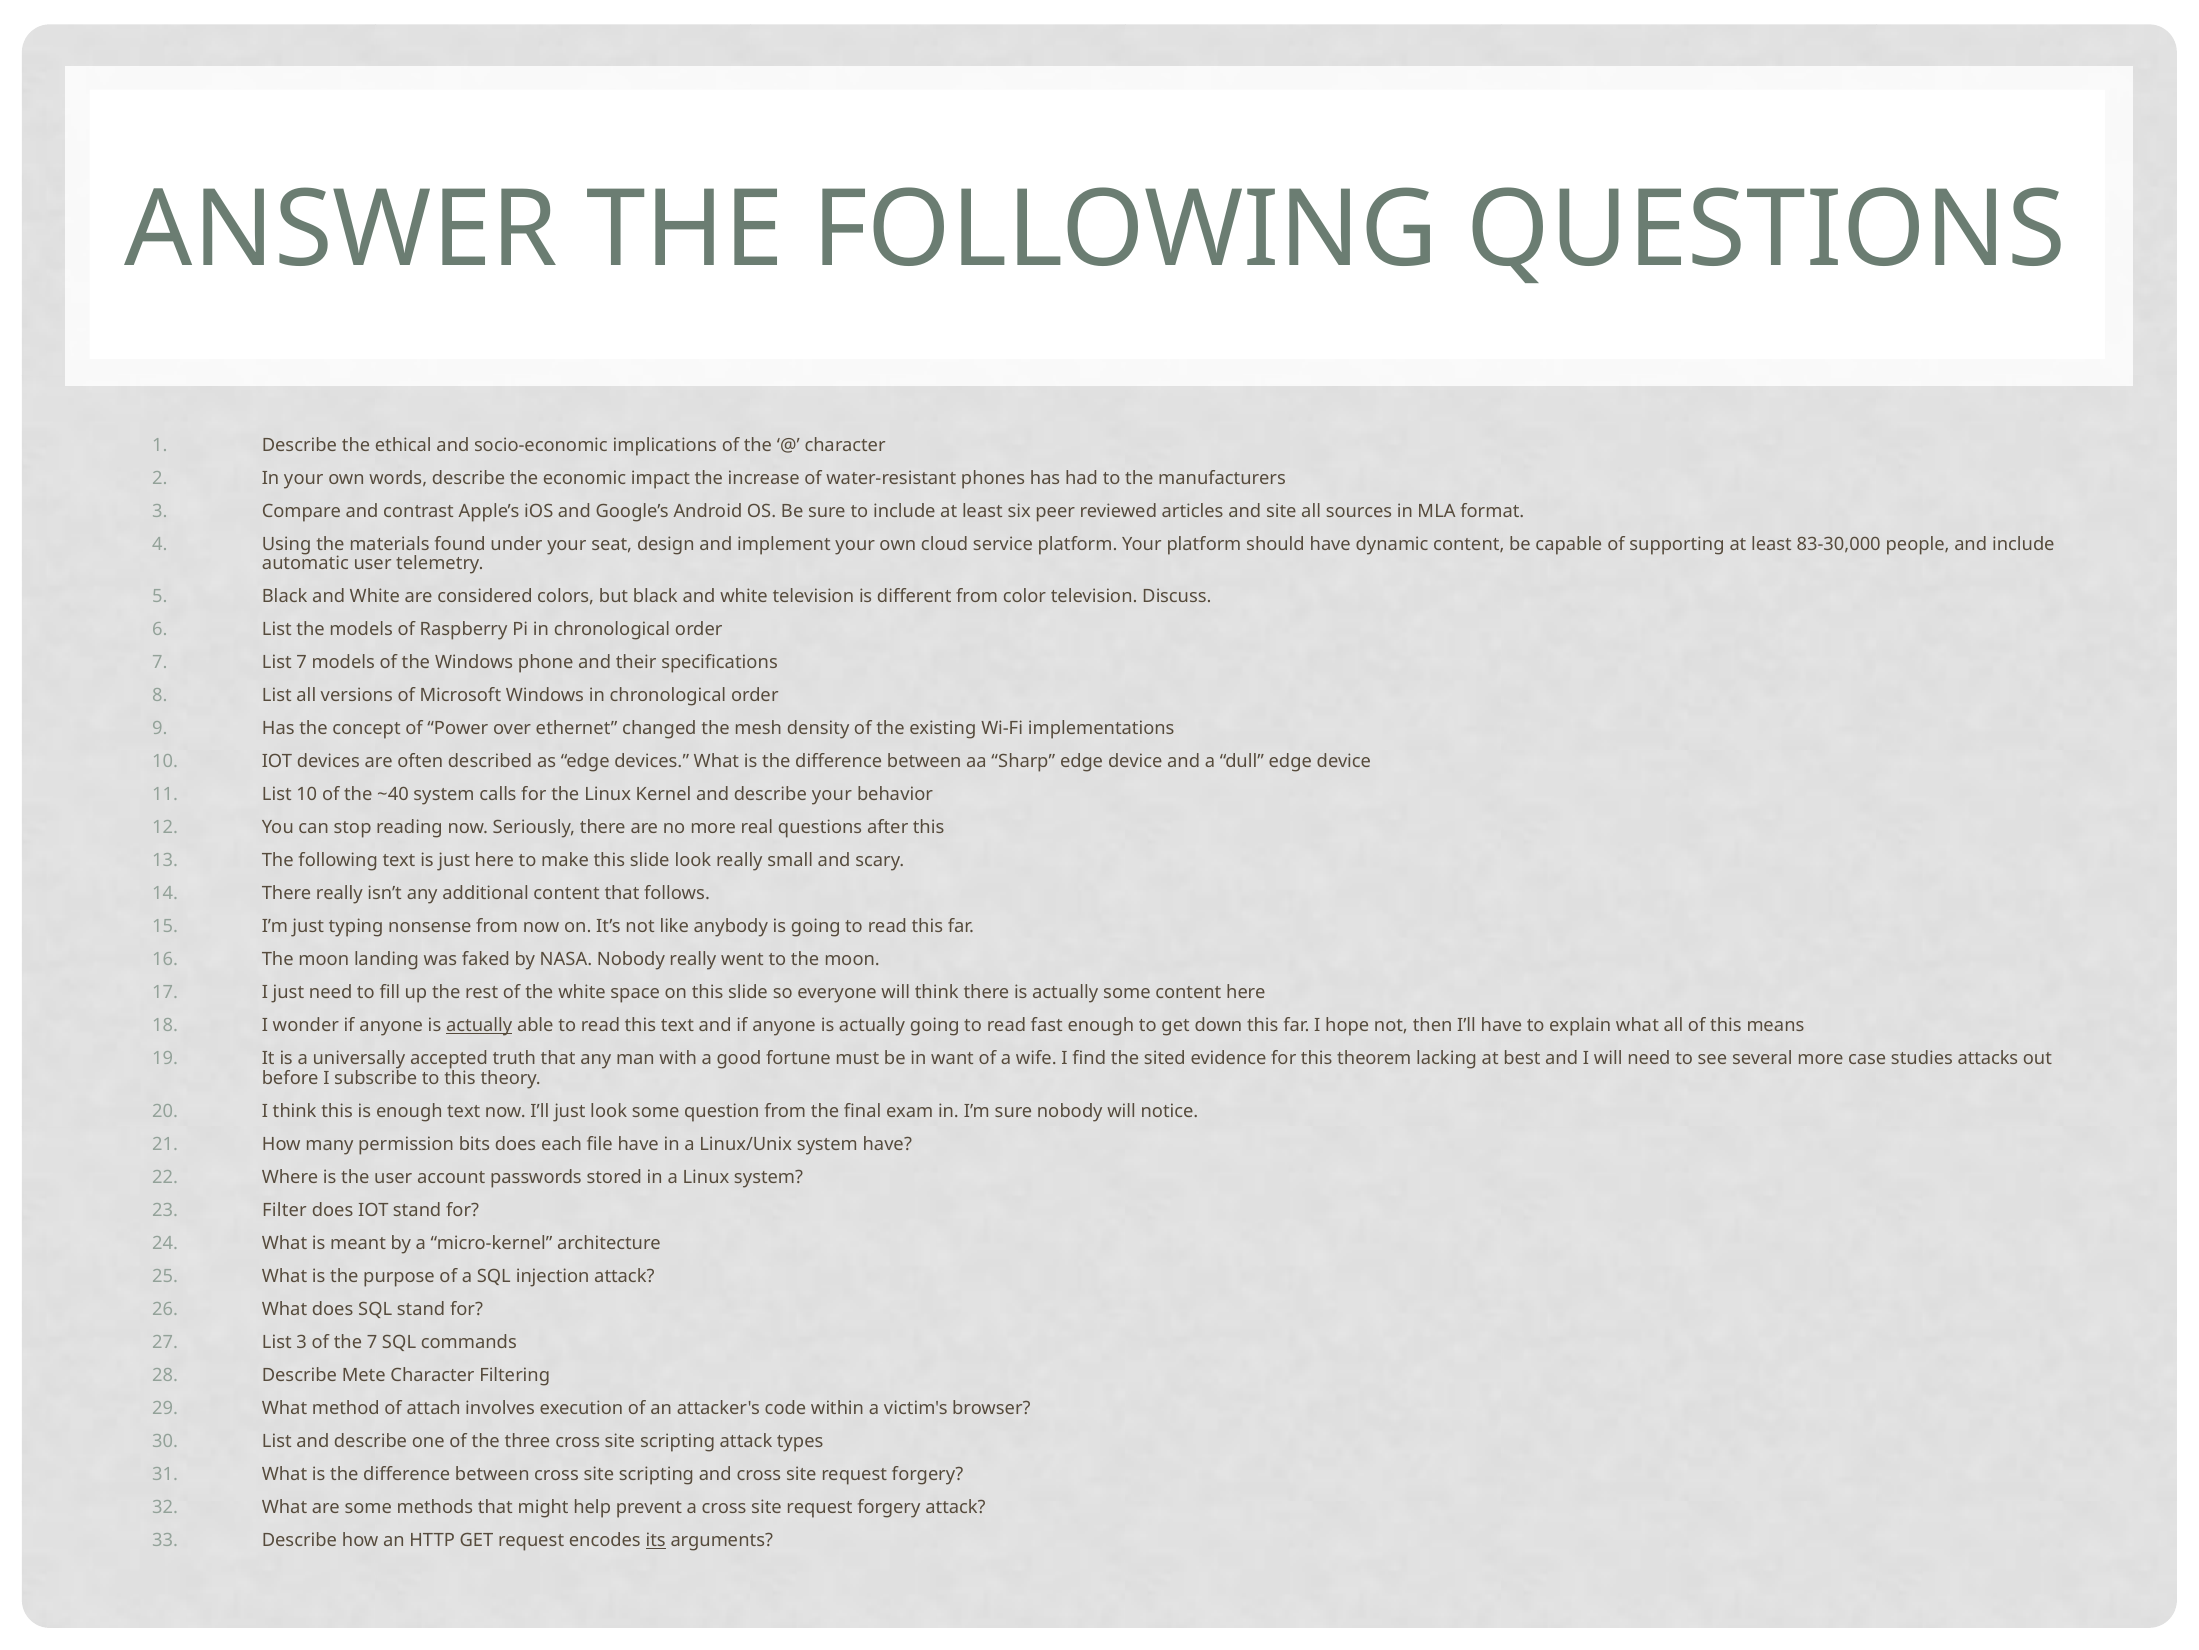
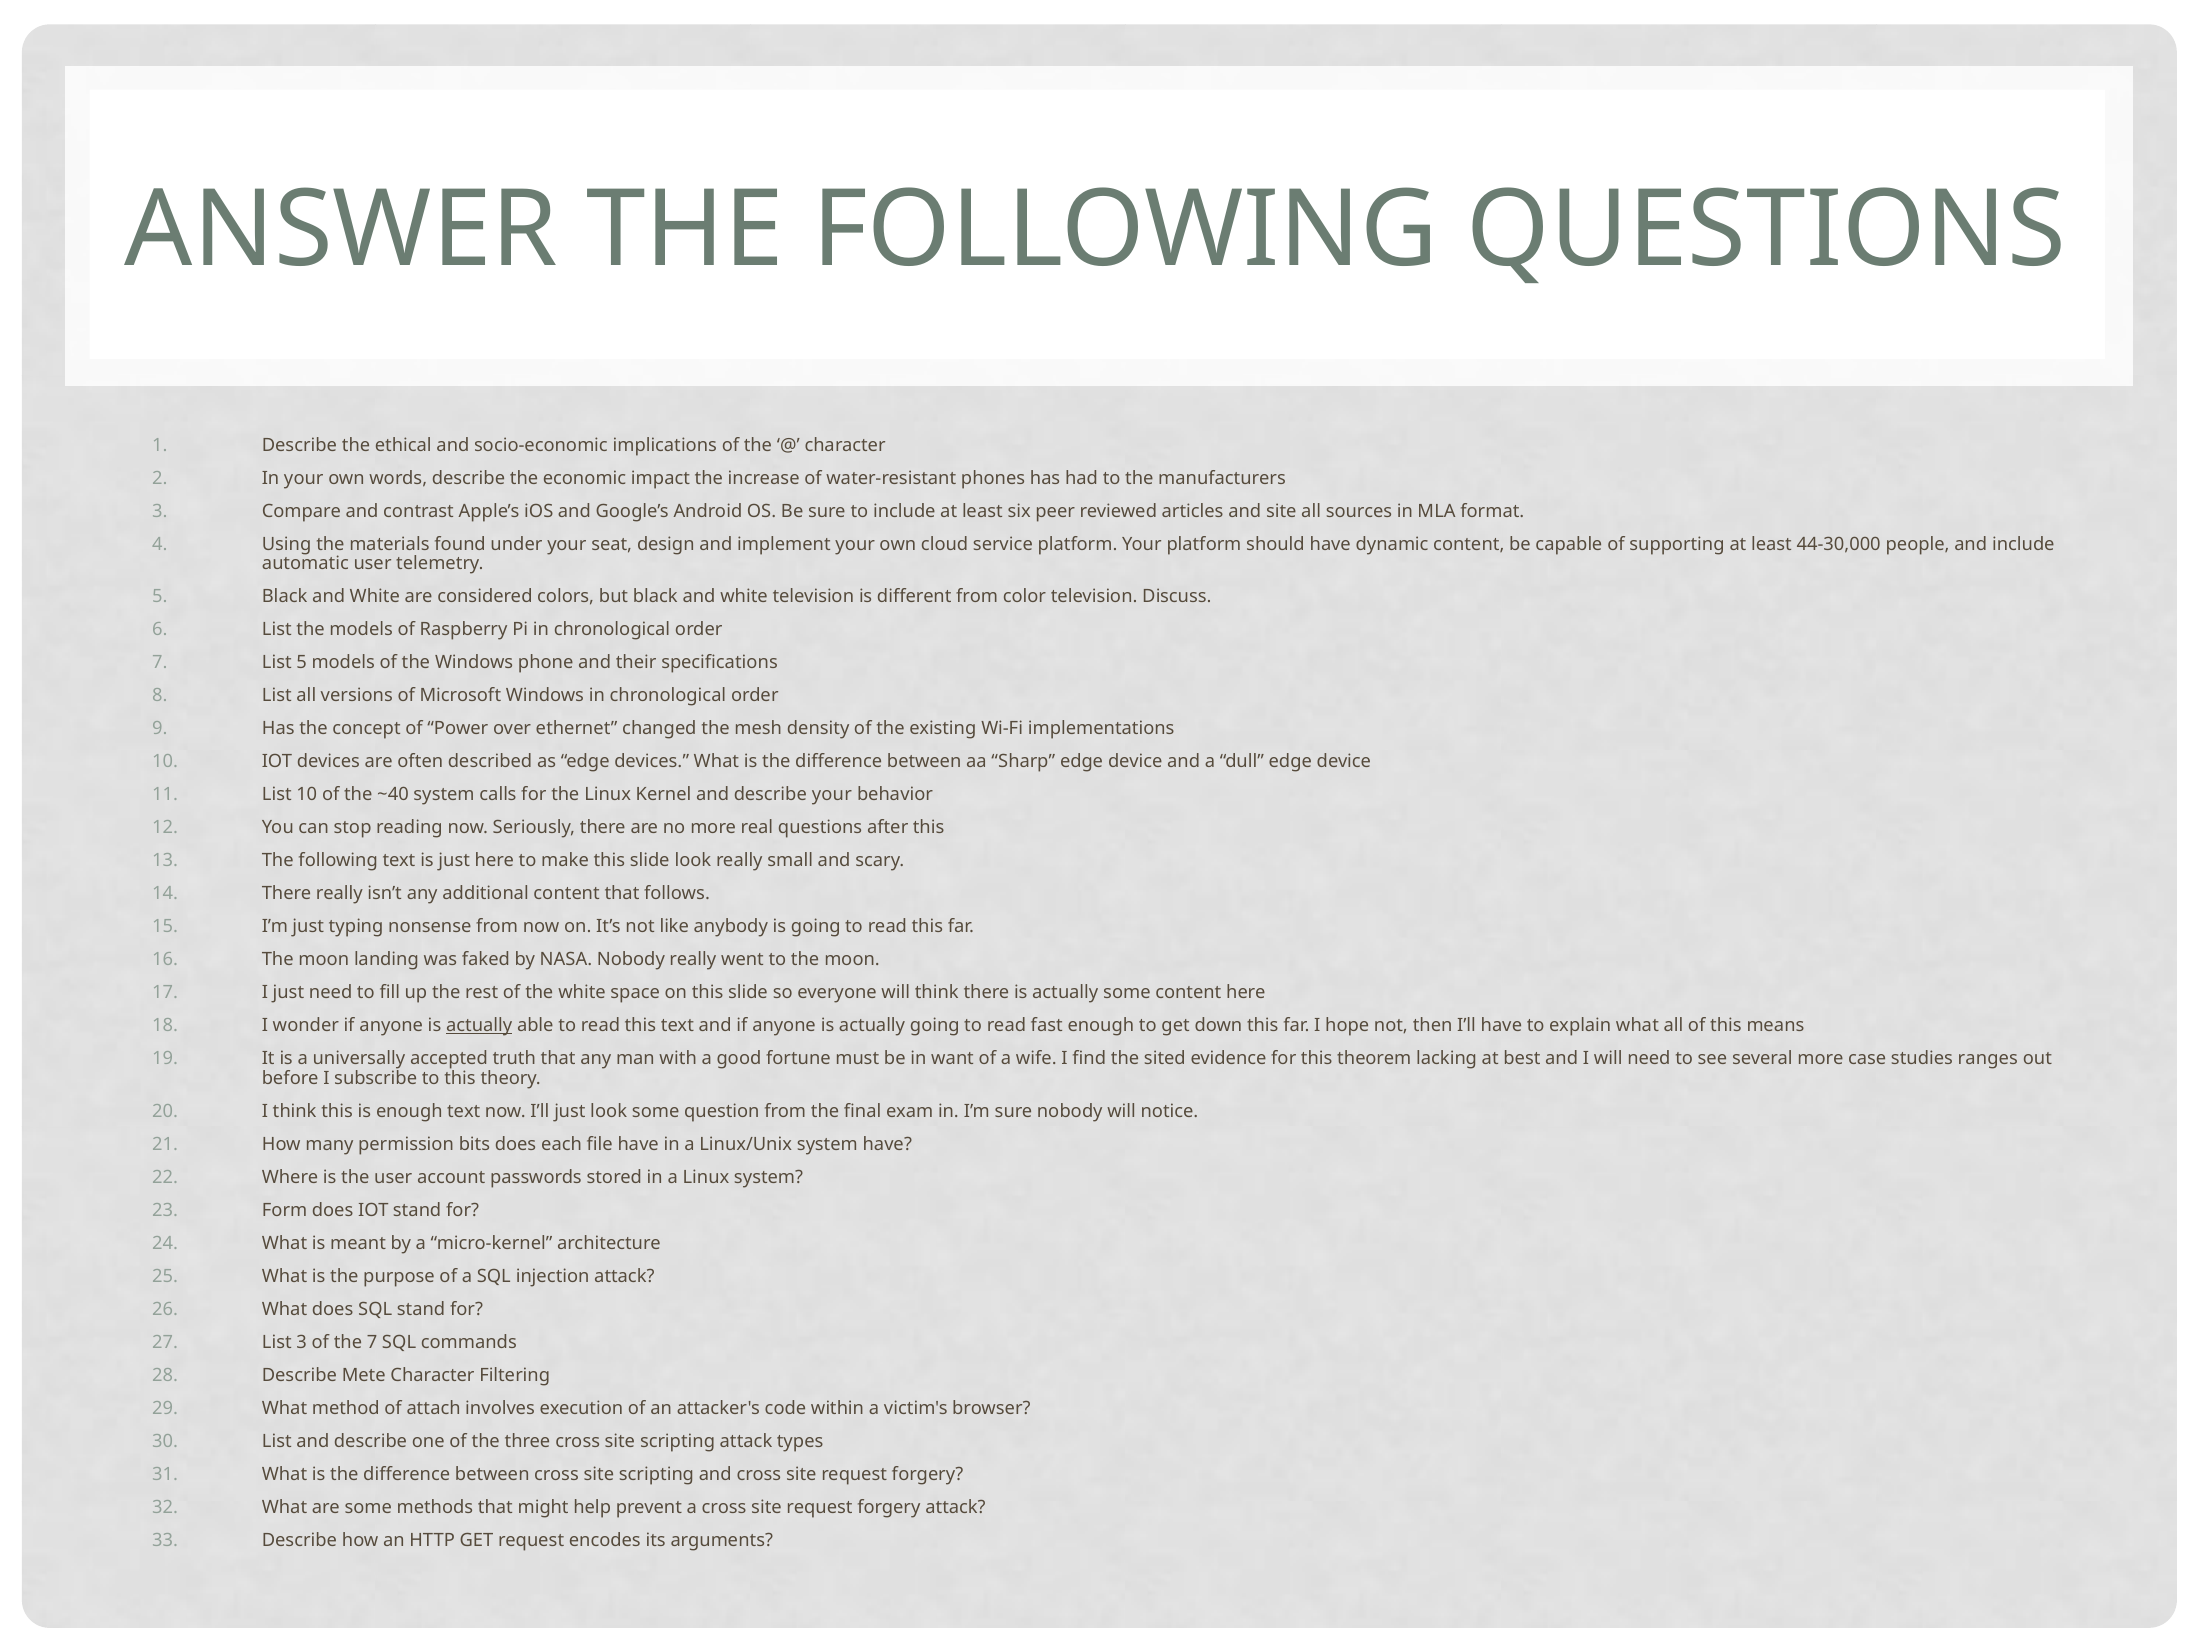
83-30,000: 83-30,000 -> 44-30,000
List 7: 7 -> 5
attacks: attacks -> ranges
Filter: Filter -> Form
its underline: present -> none
